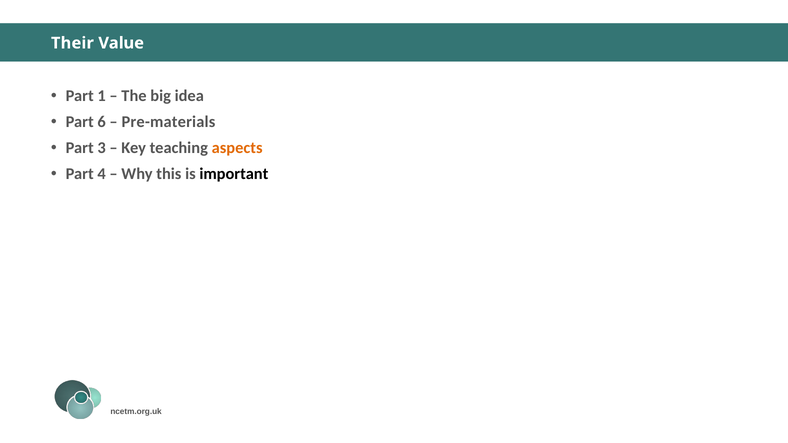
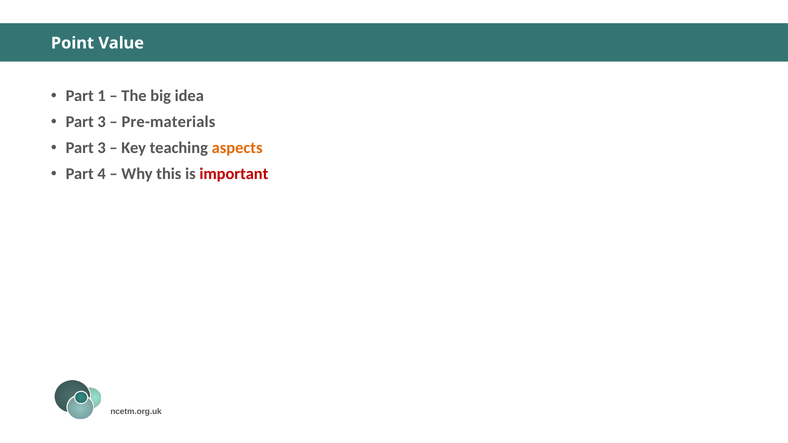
Their: Their -> Point
6 at (102, 122): 6 -> 3
important colour: black -> red
